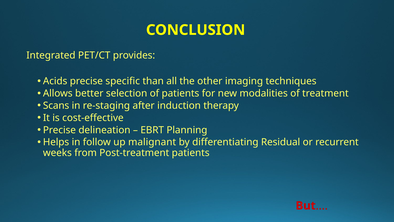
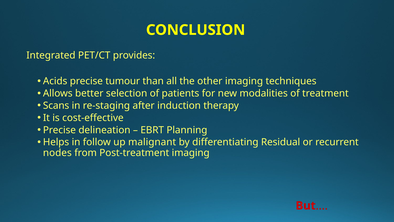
specific: specific -> tumour
weeks: weeks -> nodes
Post-treatment patients: patients -> imaging
